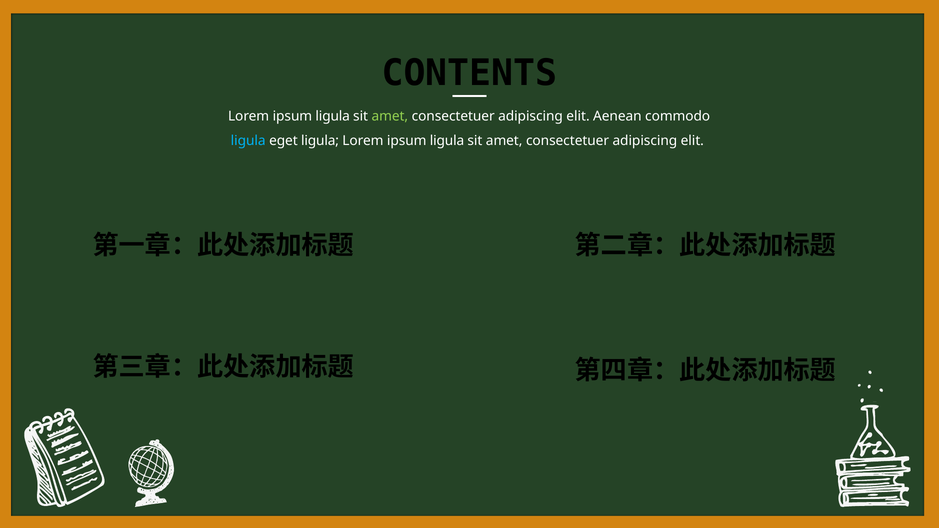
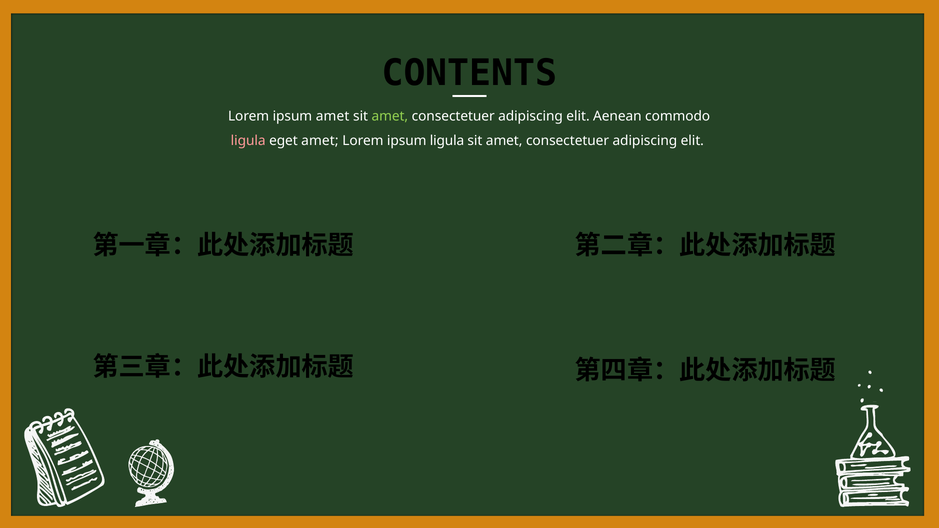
ligula at (333, 116): ligula -> amet
ligula at (248, 141) colour: light blue -> pink
eget ligula: ligula -> amet
